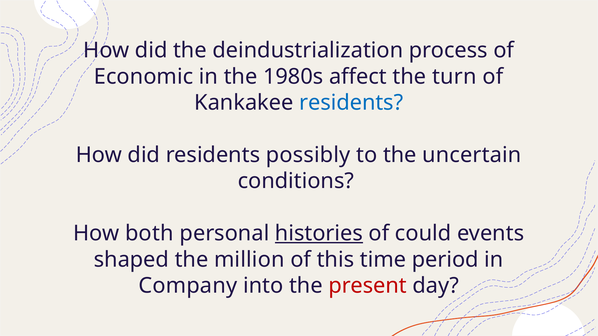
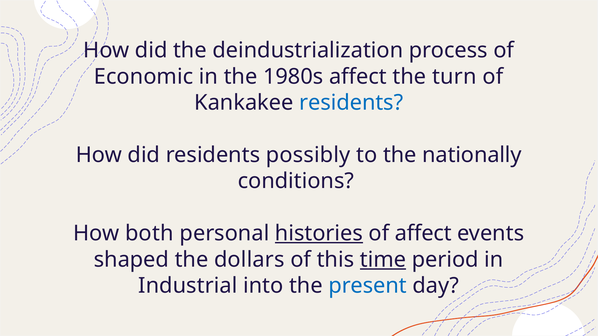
uncertain: uncertain -> nationally
of could: could -> affect
million: million -> dollars
time underline: none -> present
Company: Company -> Industrial
present colour: red -> blue
